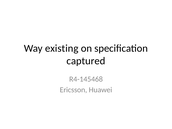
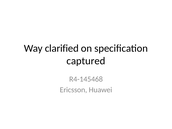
existing: existing -> clarified
